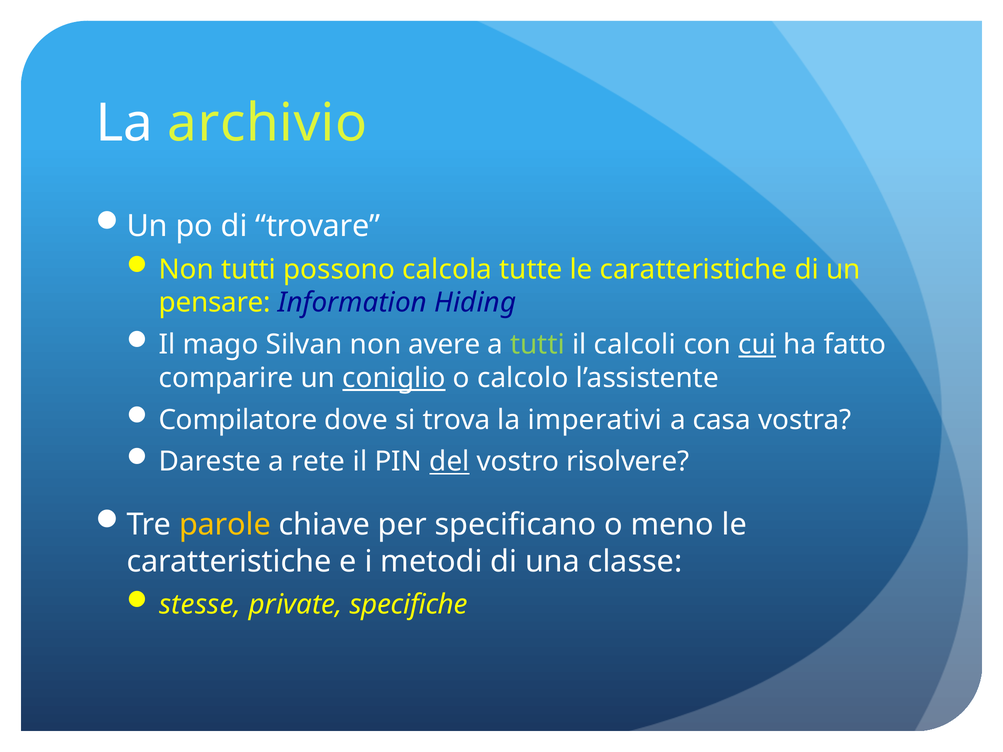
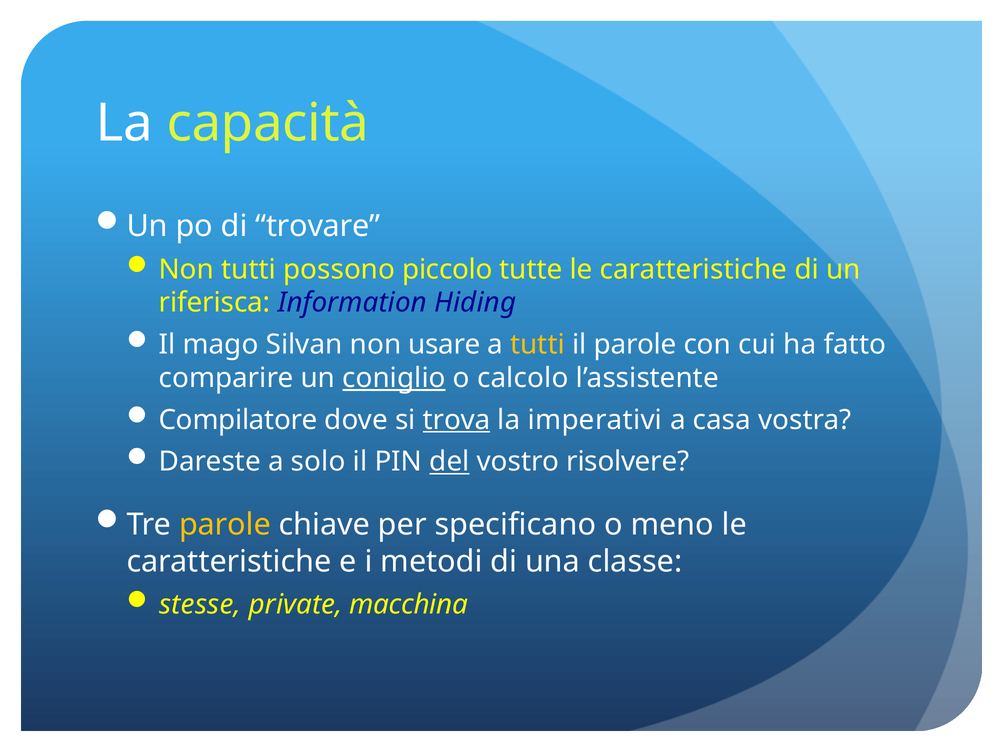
archivio: archivio -> capacità
calcola: calcola -> piccolo
pensare: pensare -> riferisca
avere: avere -> usare
tutti at (538, 345) colour: light green -> yellow
il calcoli: calcoli -> parole
cui underline: present -> none
trova underline: none -> present
rete: rete -> solo
specifiche: specifiche -> macchina
